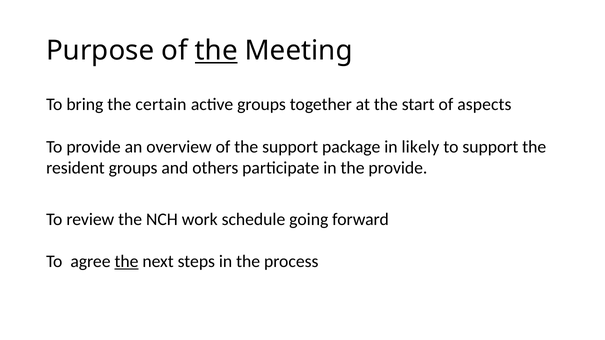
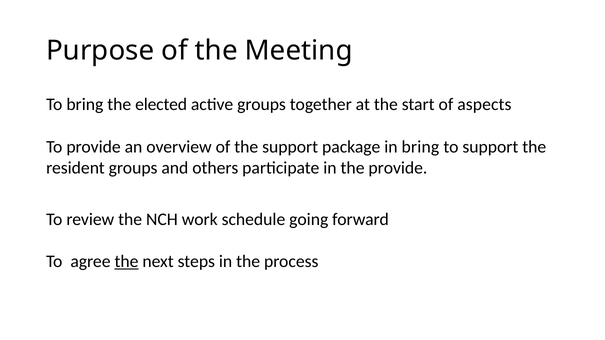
the at (216, 51) underline: present -> none
certain: certain -> elected
in likely: likely -> bring
